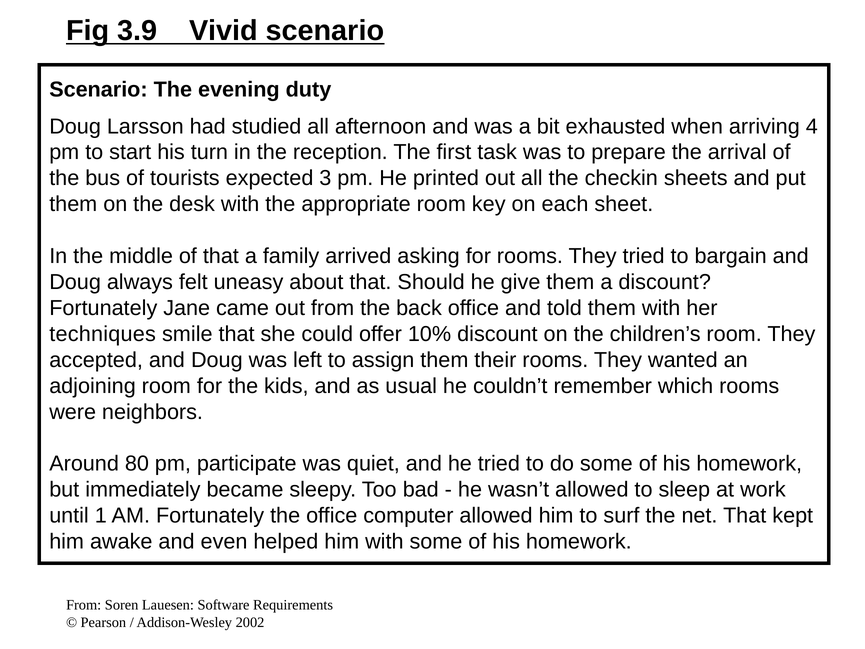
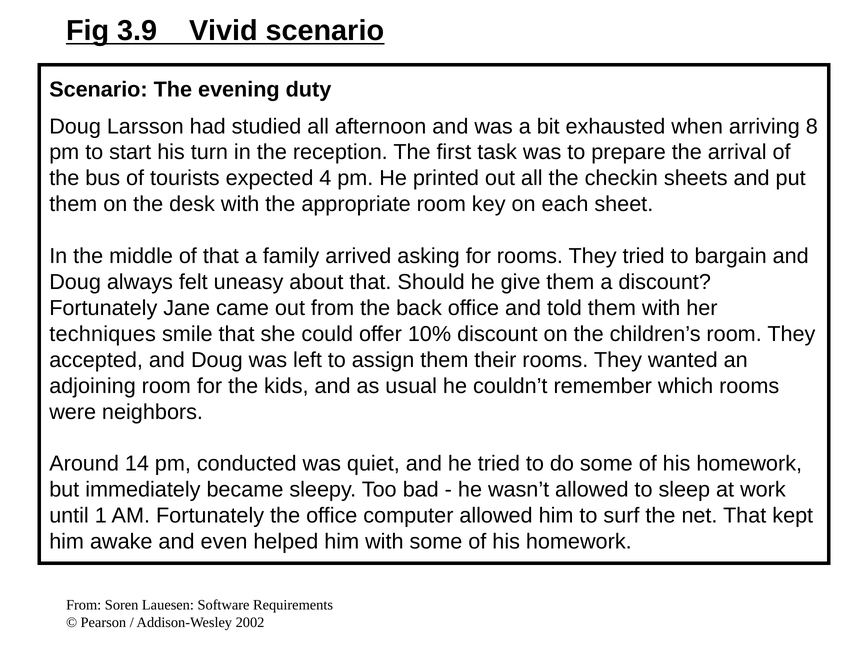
4: 4 -> 8
3: 3 -> 4
80: 80 -> 14
participate: participate -> conducted
